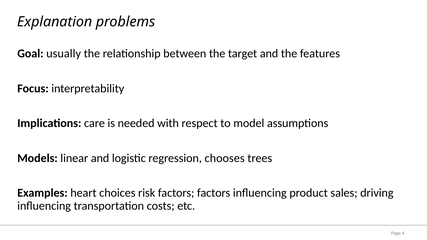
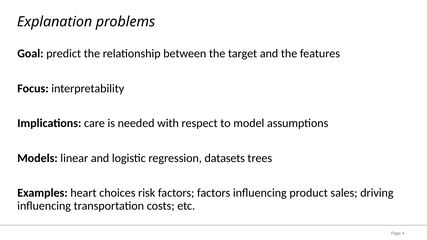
usually: usually -> predict
chooses: chooses -> datasets
